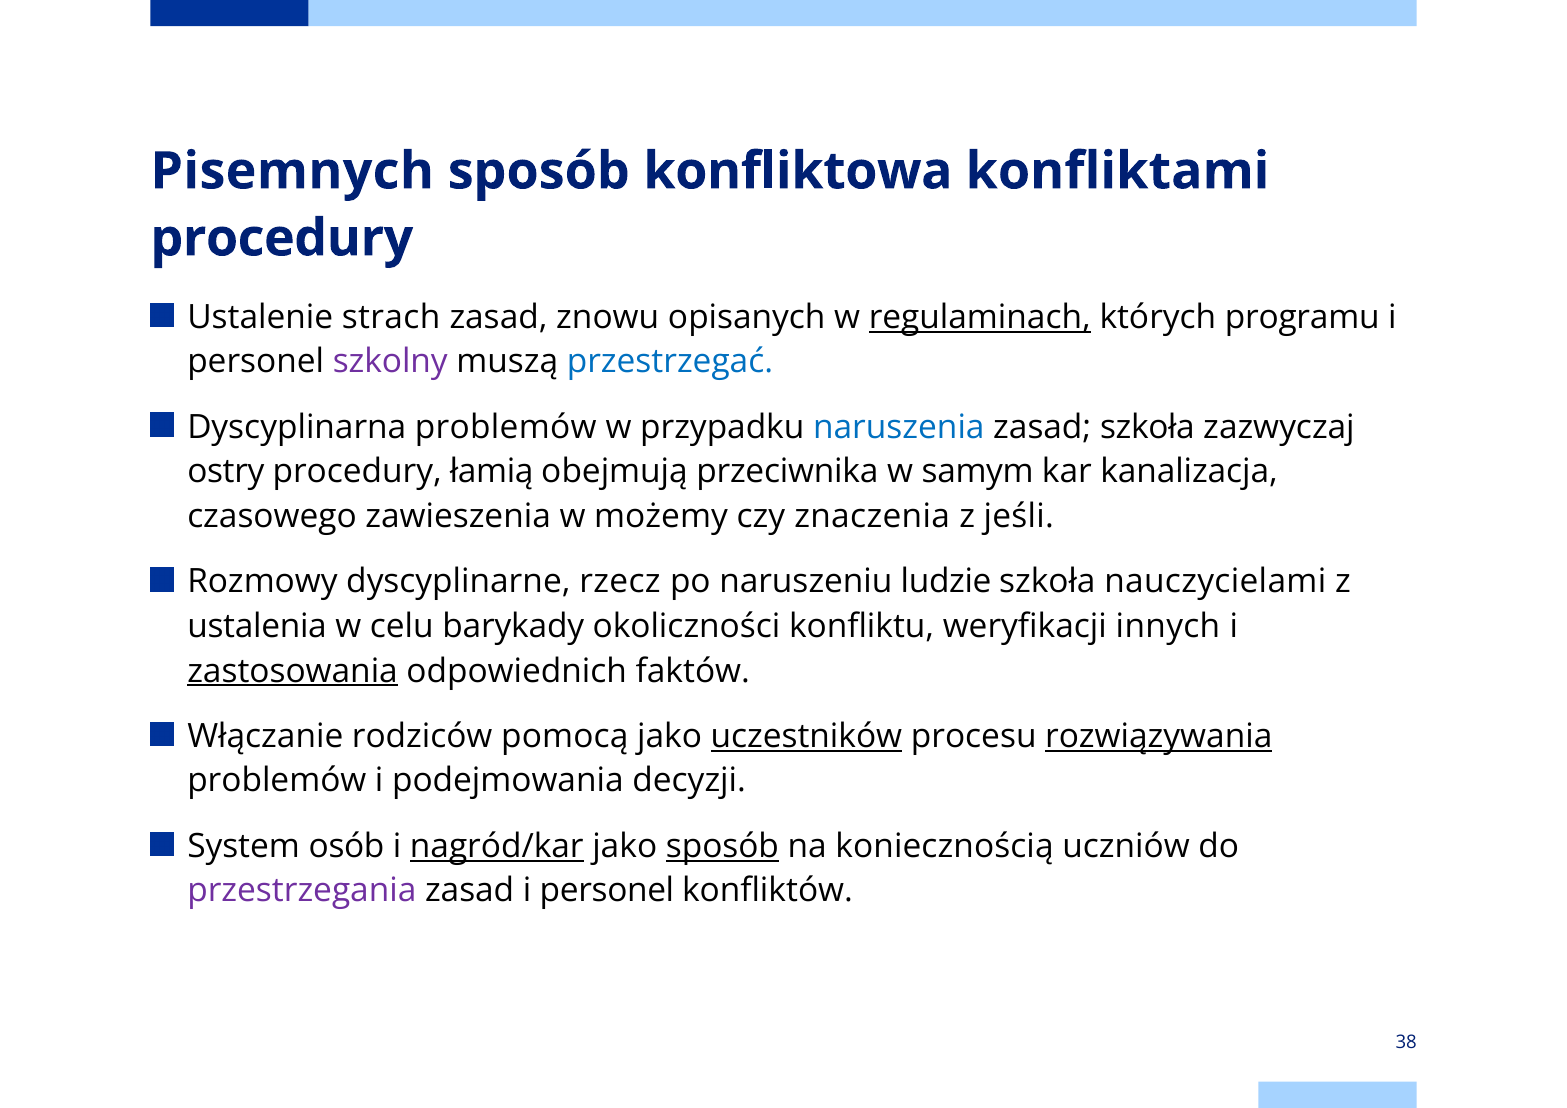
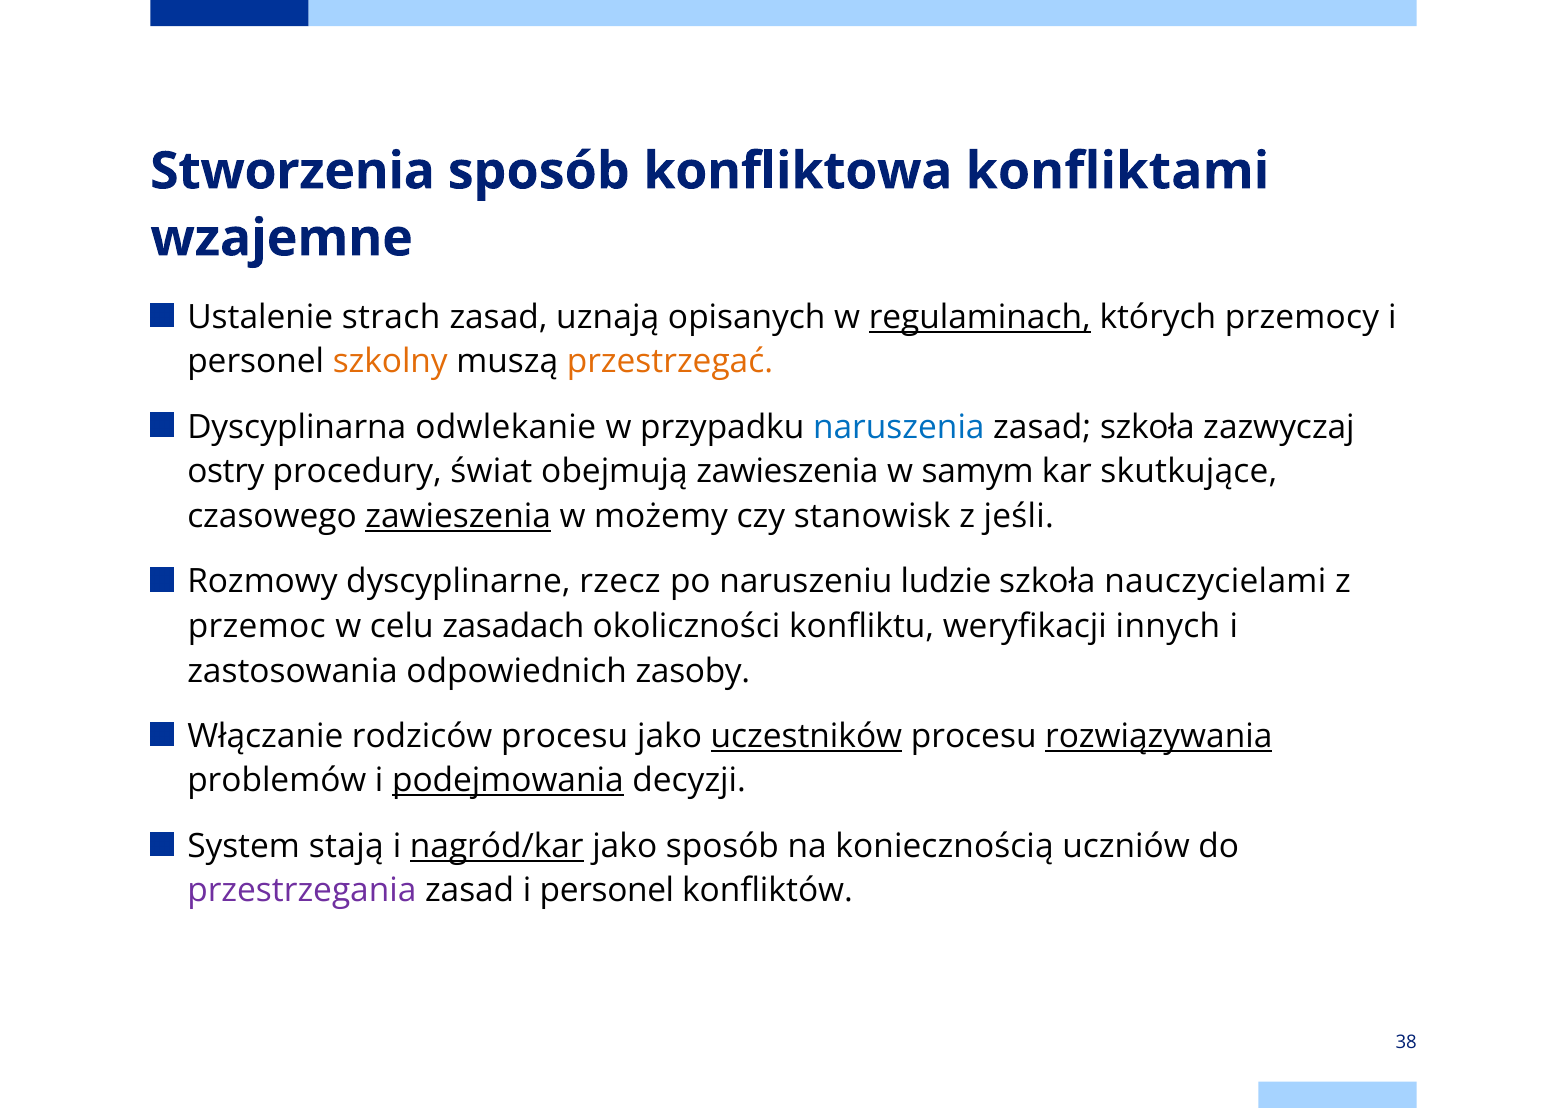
Pisemnych: Pisemnych -> Stworzenia
procedury at (282, 238): procedury -> wzajemne
znowu: znowu -> uznają
programu: programu -> przemocy
szkolny colour: purple -> orange
przestrzegać colour: blue -> orange
Dyscyplinarna problemów: problemów -> odwlekanie
łamią: łamią -> świat
obejmują przeciwnika: przeciwnika -> zawieszenia
kanalizacja: kanalizacja -> skutkujące
zawieszenia at (458, 516) underline: none -> present
znaczenia: znaczenia -> stanowisk
ustalenia: ustalenia -> przemoc
barykady: barykady -> zasadach
zastosowania underline: present -> none
faktów: faktów -> zasoby
rodziców pomocą: pomocą -> procesu
podejmowania underline: none -> present
osób: osób -> stają
sposób at (722, 846) underline: present -> none
